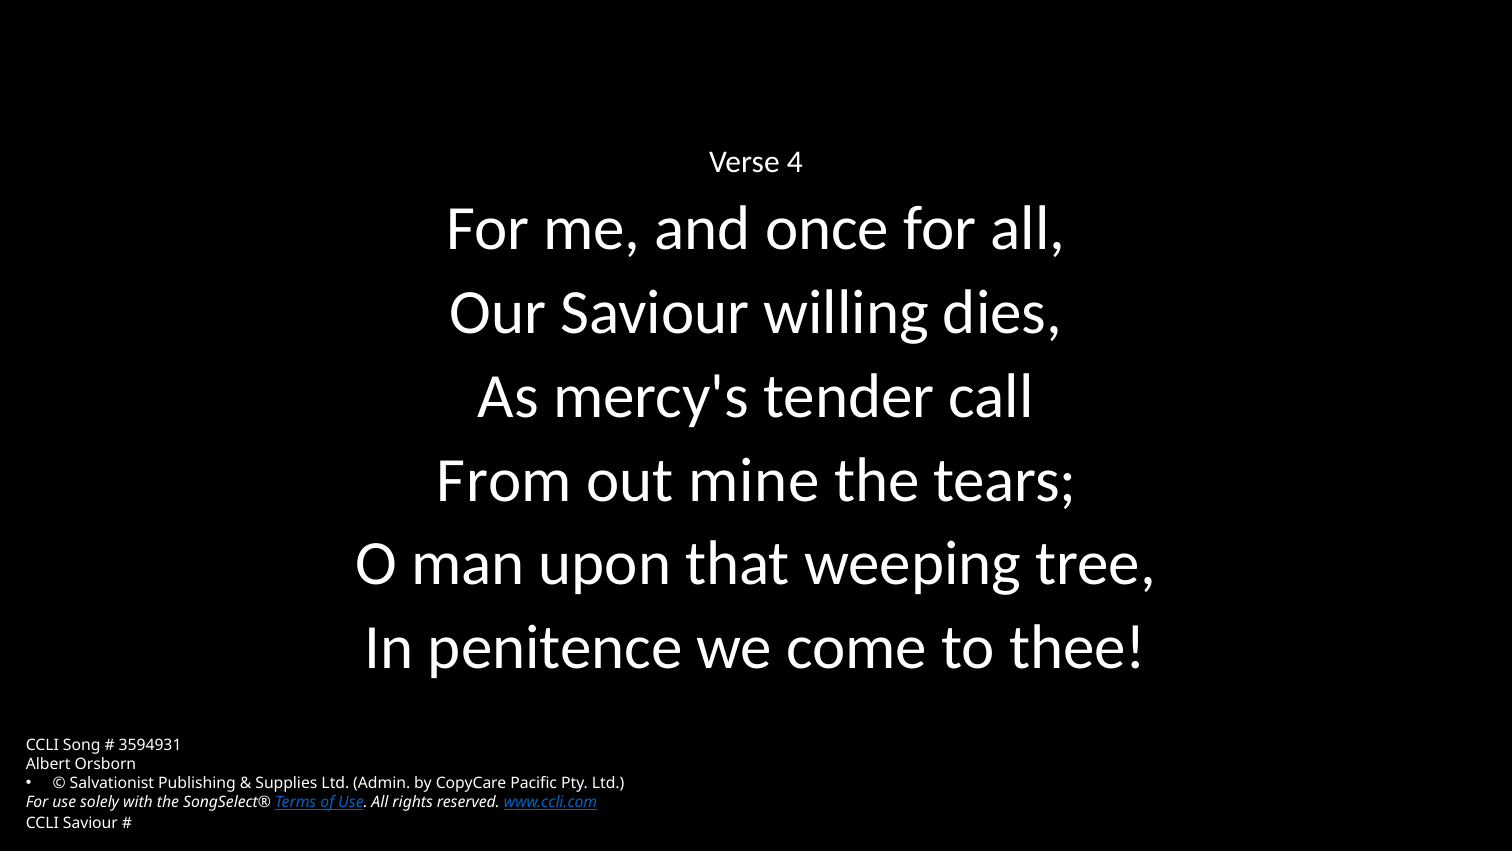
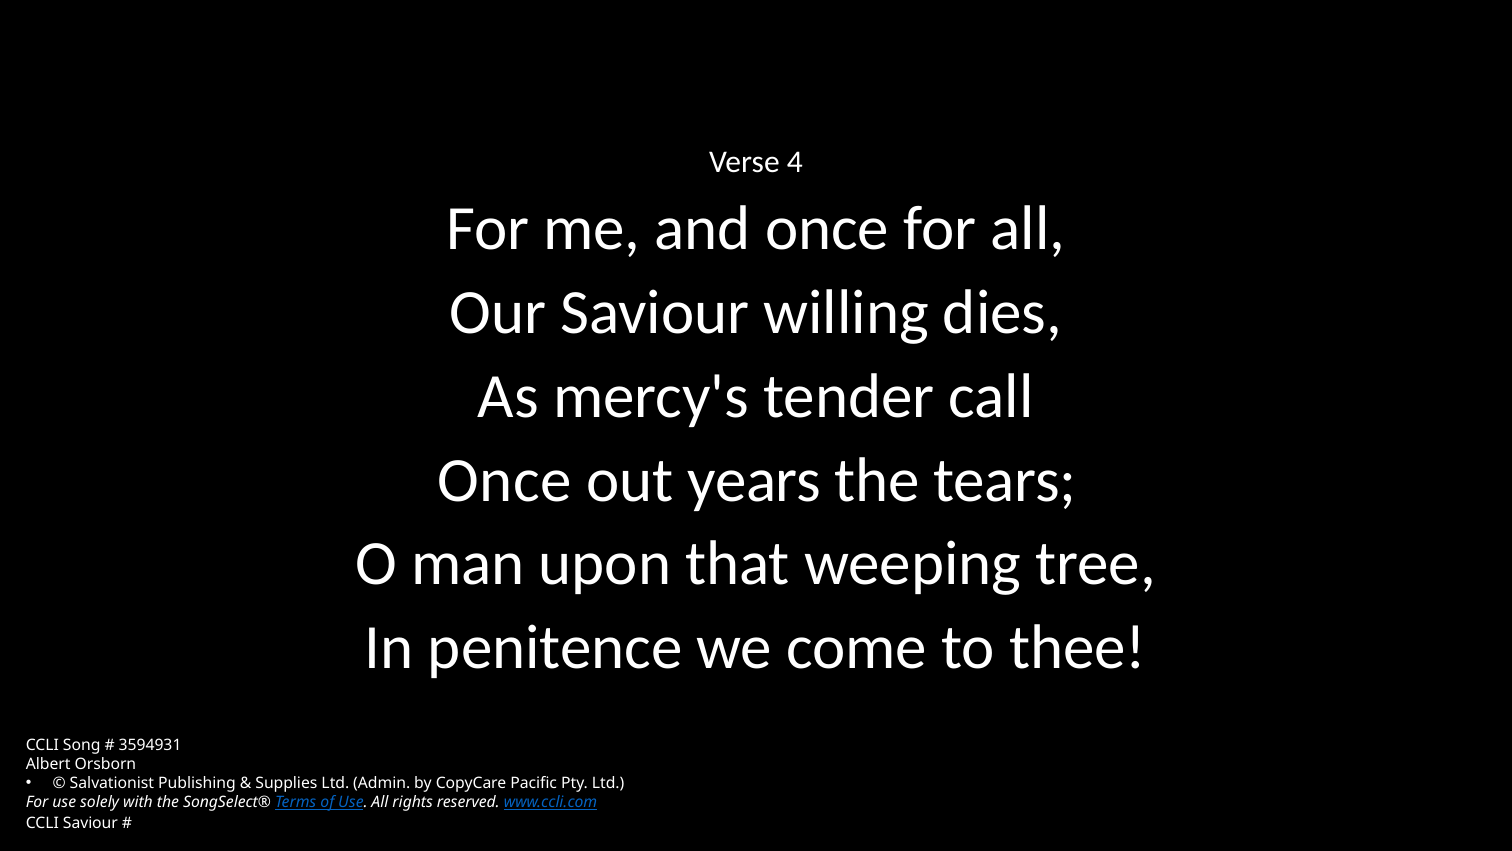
From at (504, 480): From -> Once
mine: mine -> years
